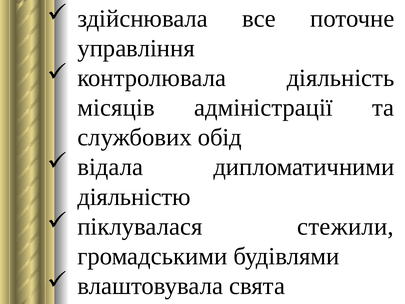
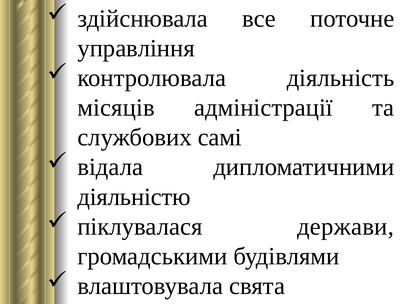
обід: обід -> самі
стежили: стежили -> держави
